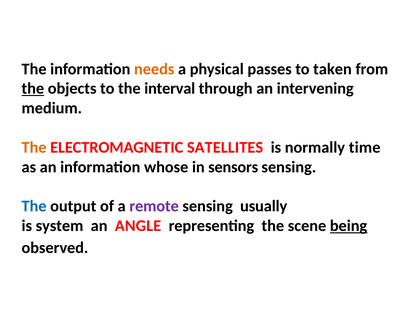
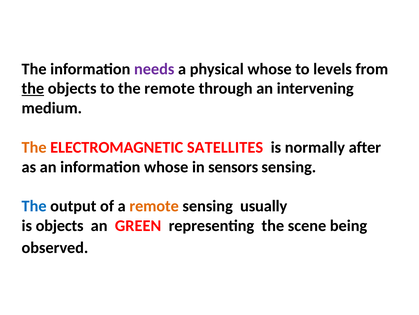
needs colour: orange -> purple
physical passes: passes -> whose
taken: taken -> levels
the interval: interval -> remote
time: time -> after
remote at (154, 206) colour: purple -> orange
is system: system -> objects
ANGLE: ANGLE -> GREEN
being underline: present -> none
